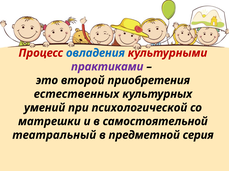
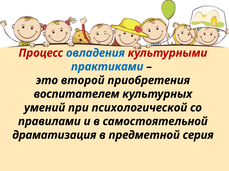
практиками colour: purple -> blue
естественных: естественных -> воспитателем
матрешки: матрешки -> правилами
театральный: театральный -> драматизация
